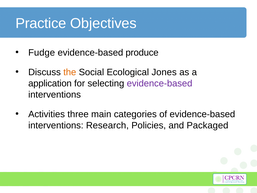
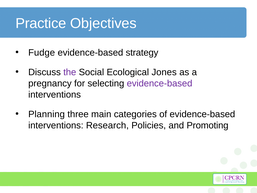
produce: produce -> strategy
the colour: orange -> purple
application: application -> pregnancy
Activities: Activities -> Planning
Packaged: Packaged -> Promoting
